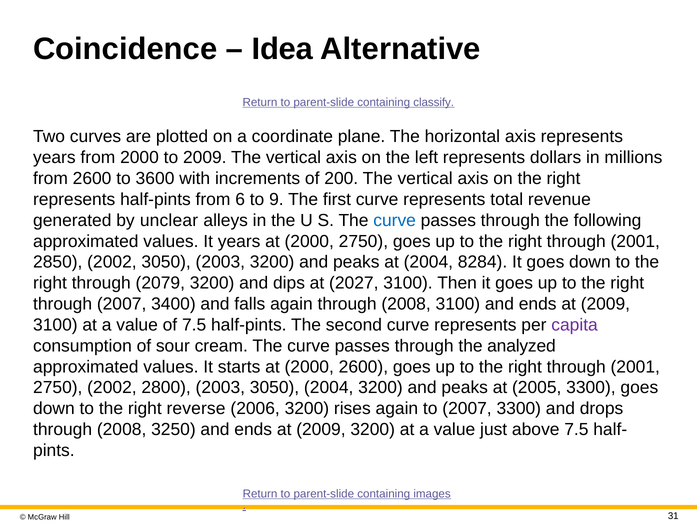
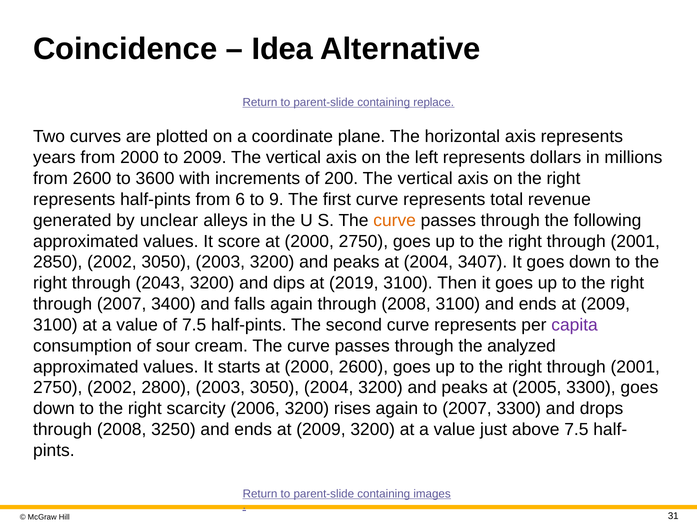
classify: classify -> replace
curve at (395, 220) colour: blue -> orange
It years: years -> score
8284: 8284 -> 3407
2079: 2079 -> 2043
2027: 2027 -> 2019
reverse: reverse -> scarcity
